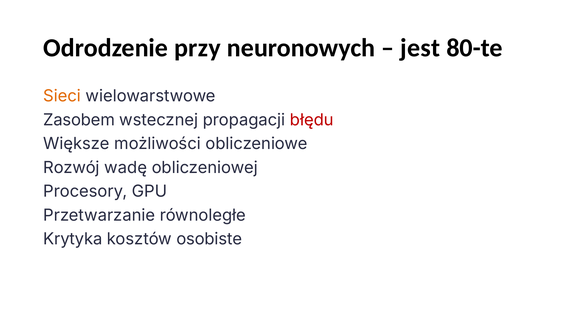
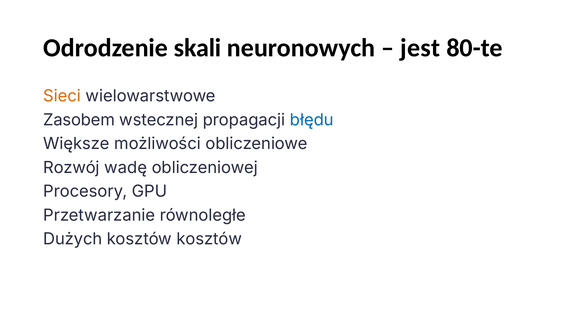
przy: przy -> skali
błędu colour: red -> blue
Krytyka: Krytyka -> Dużych
kosztów osobiste: osobiste -> kosztów
